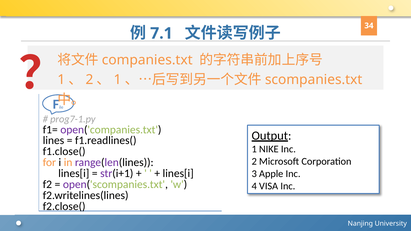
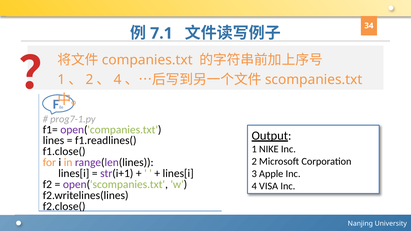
1 at (118, 80): 1 -> 4
